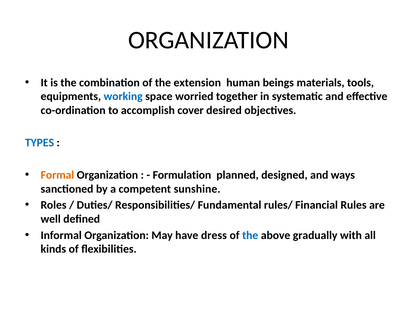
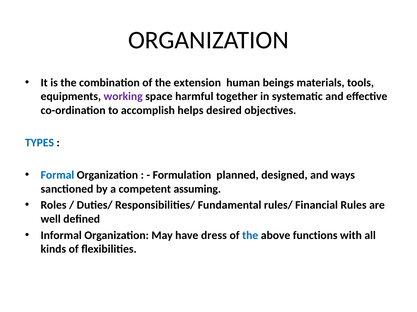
working colour: blue -> purple
worried: worried -> harmful
cover: cover -> helps
Formal colour: orange -> blue
sunshine: sunshine -> assuming
gradually: gradually -> functions
